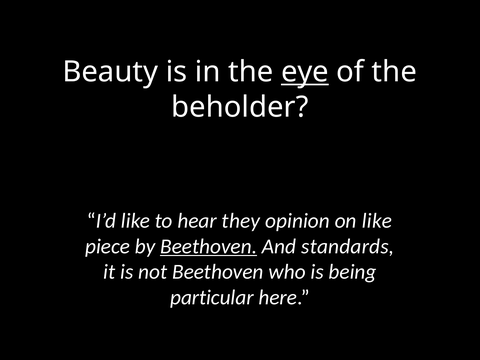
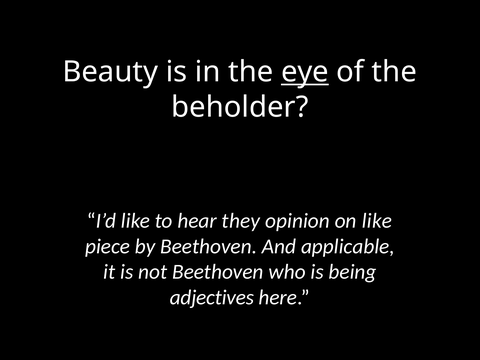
Beethoven at (209, 246) underline: present -> none
standards: standards -> applicable
particular: particular -> adjectives
